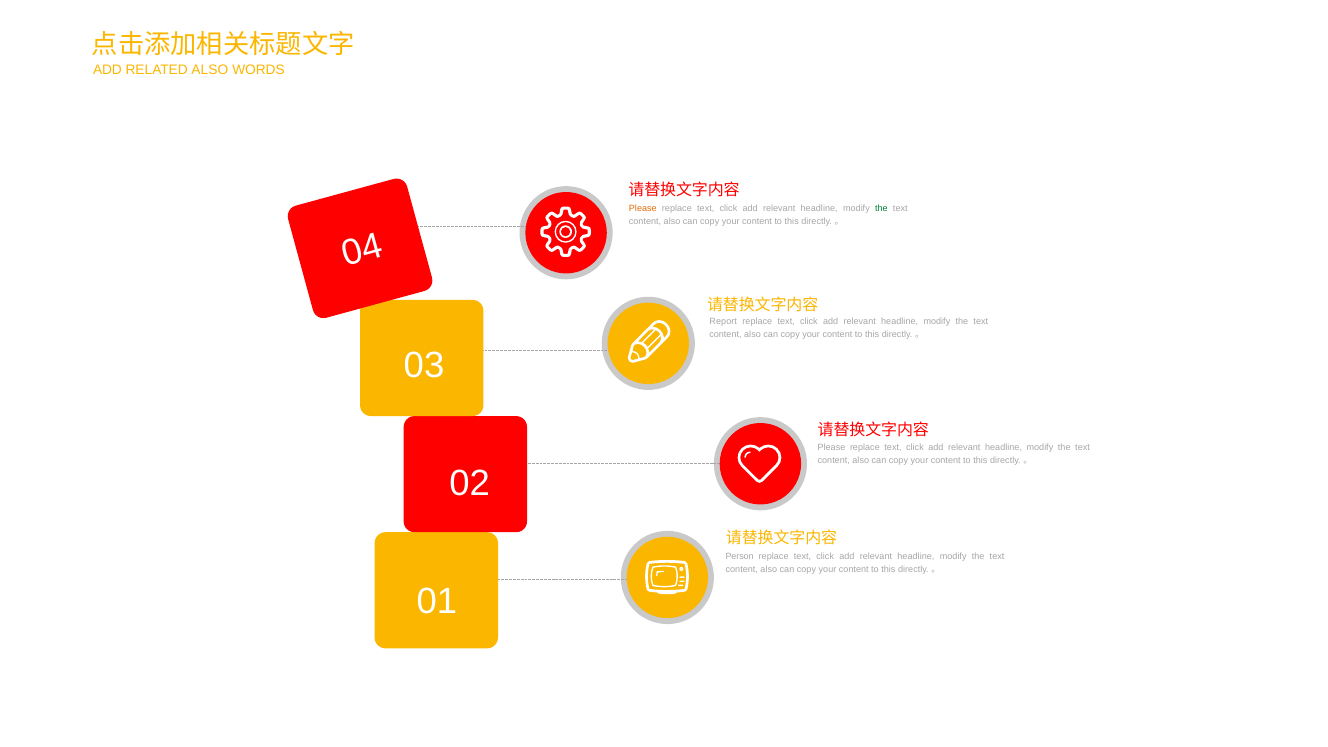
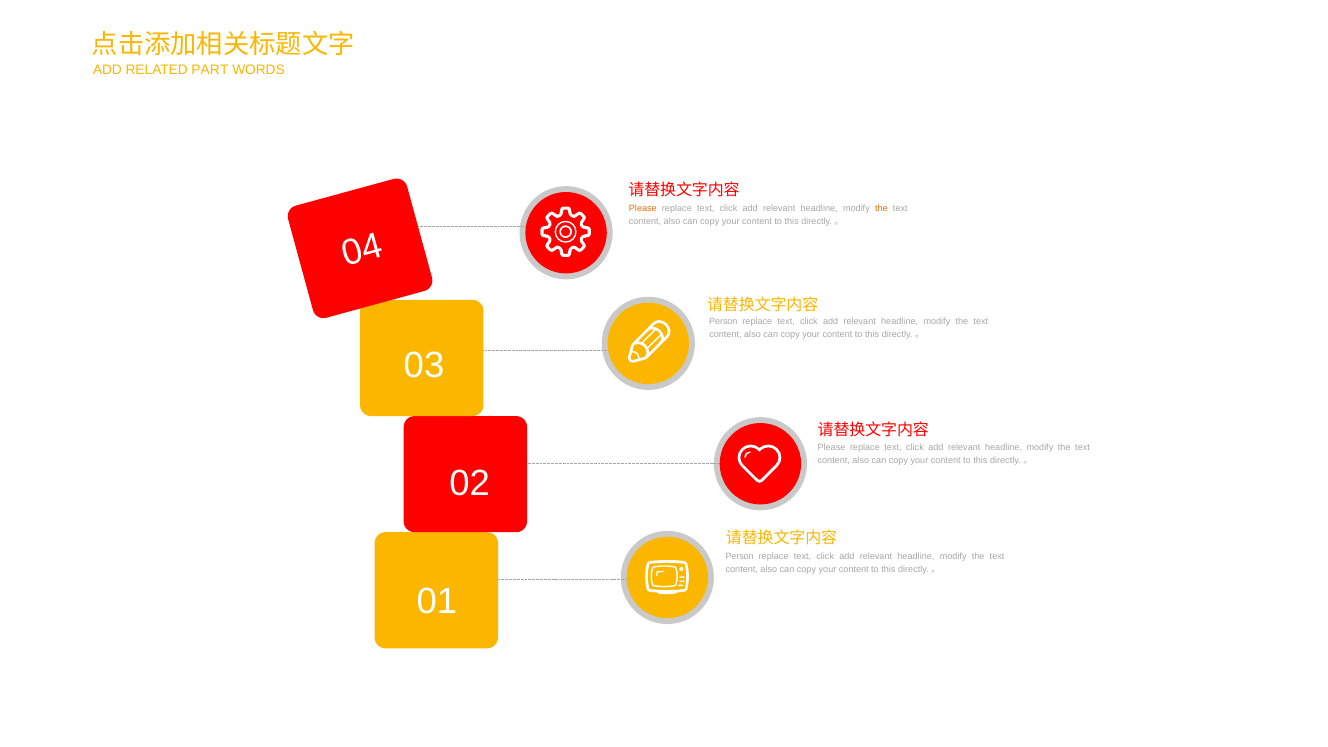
RELATED ALSO: ALSO -> PART
the at (881, 208) colour: green -> orange
Report at (723, 322): Report -> Person
